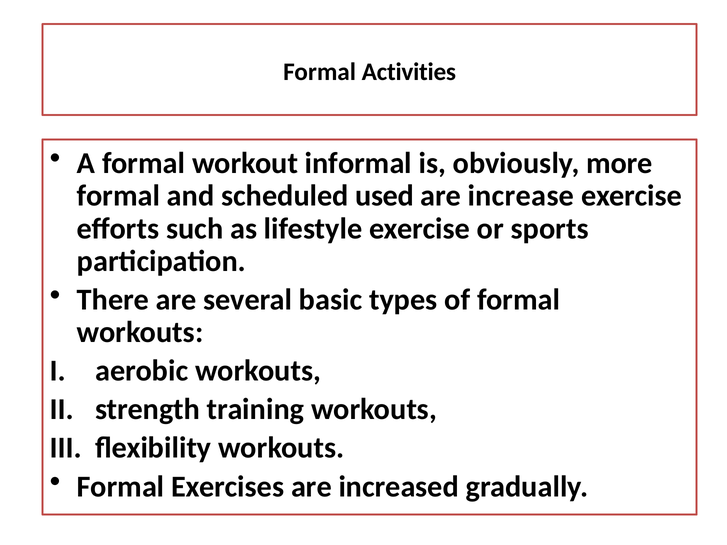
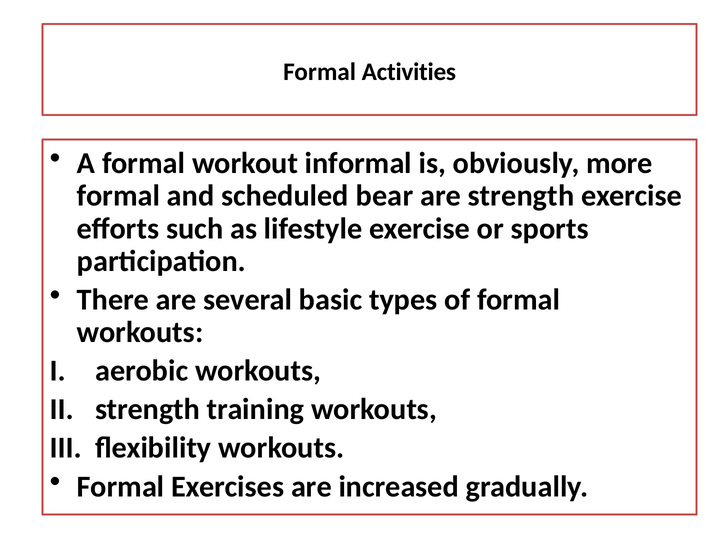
used: used -> bear
are increase: increase -> strength
